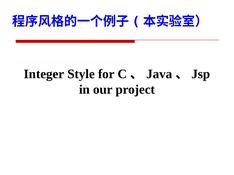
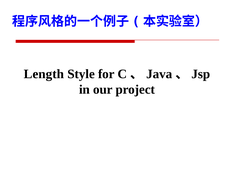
Integer: Integer -> Length
